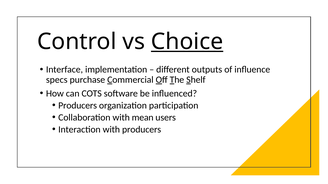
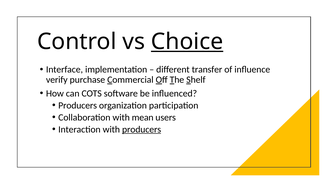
outputs: outputs -> transfer
specs: specs -> verify
producers at (142, 130) underline: none -> present
